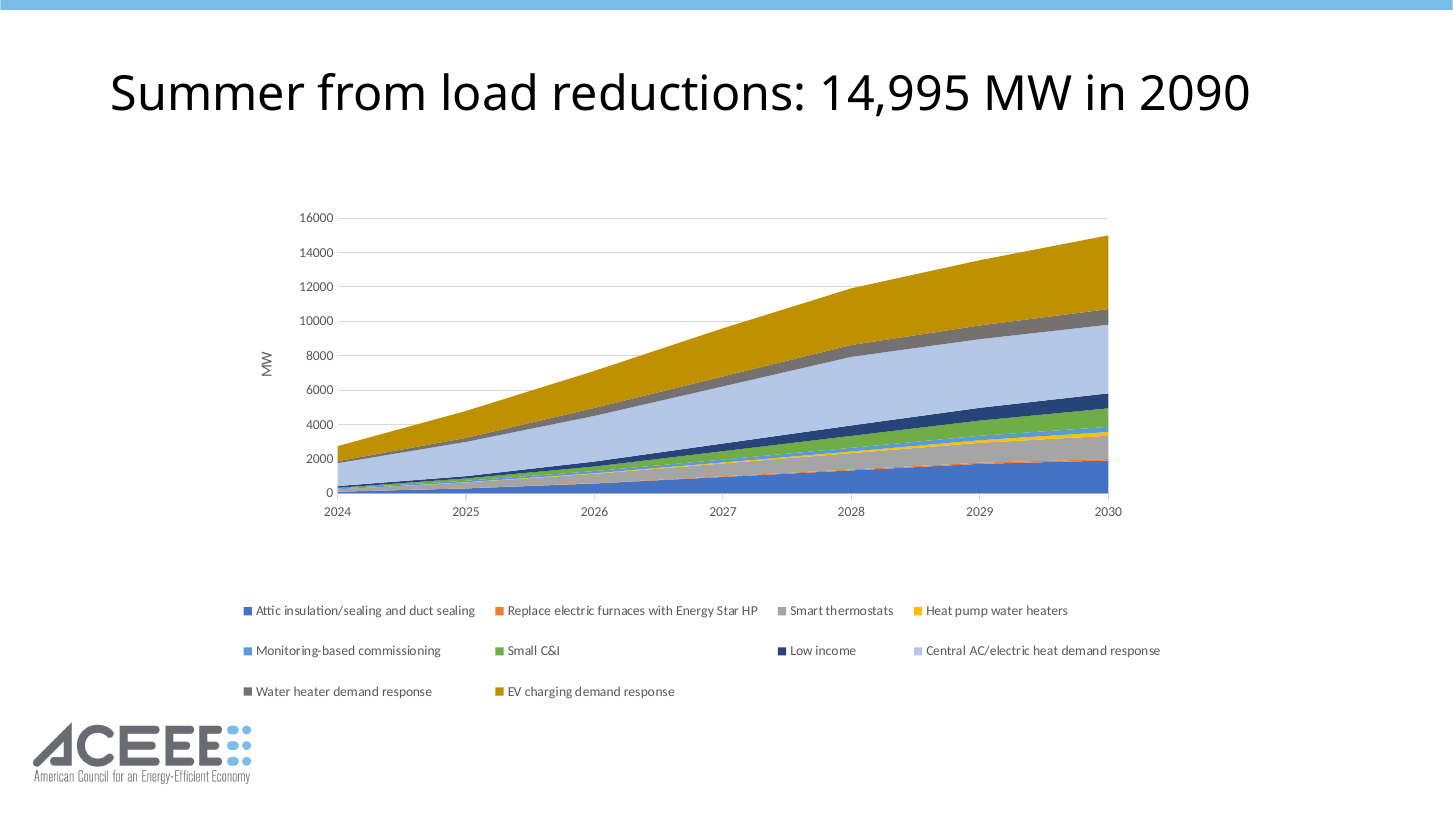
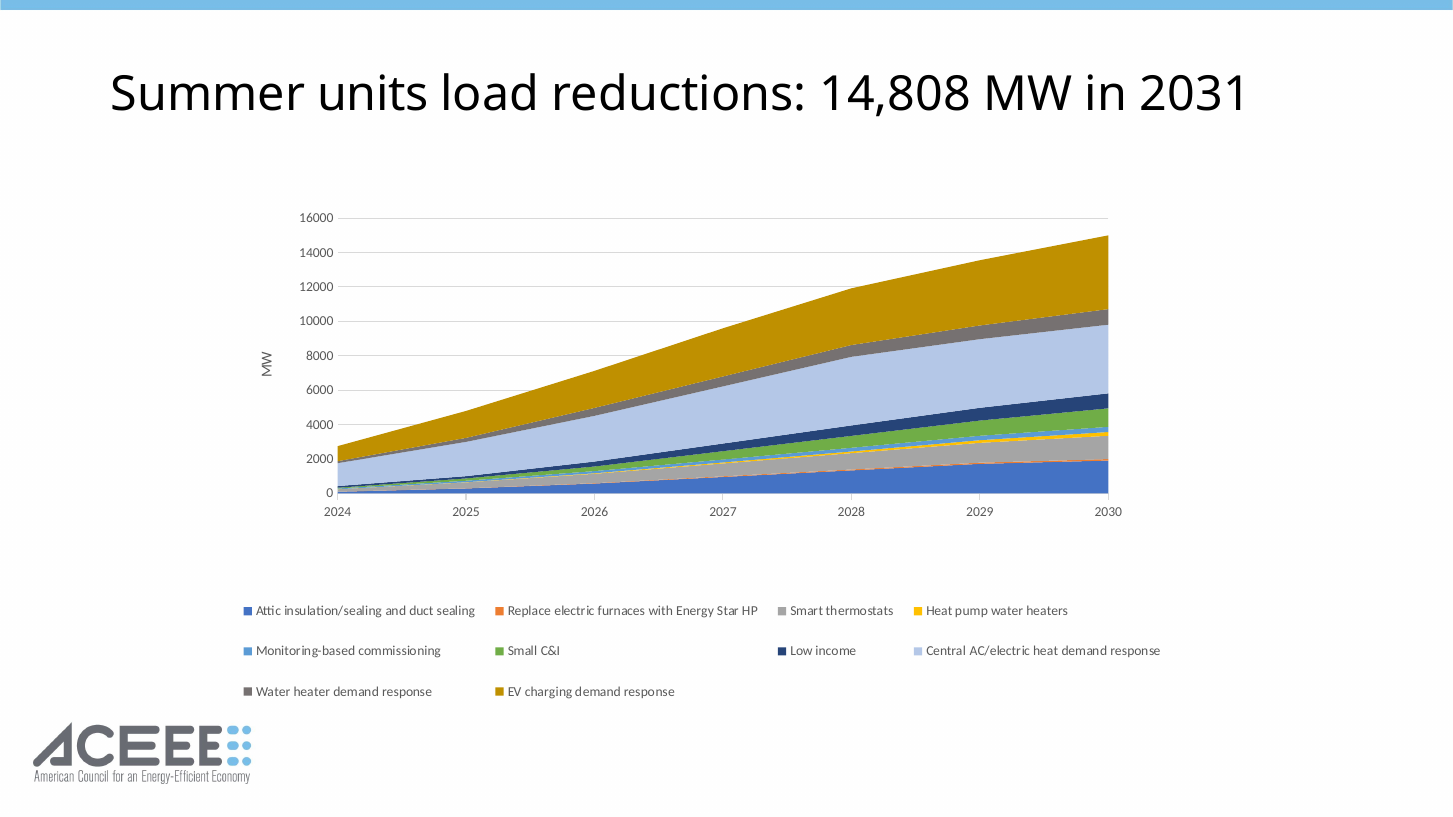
from: from -> units
14,995: 14,995 -> 14,808
2090: 2090 -> 2031
